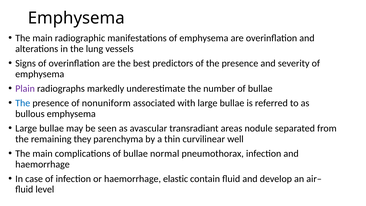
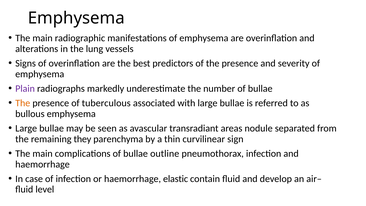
The at (23, 103) colour: blue -> orange
nonuniform: nonuniform -> tuberculous
well: well -> sign
normal: normal -> outline
